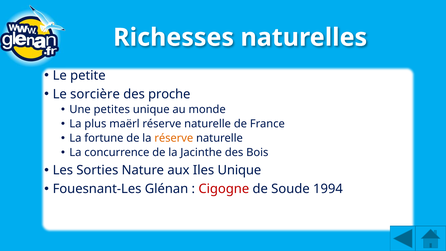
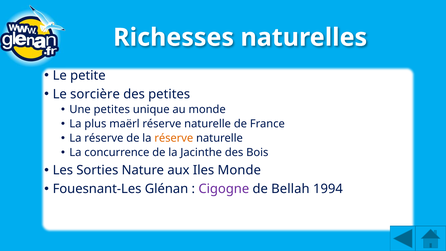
des proche: proche -> petites
fortune at (104, 138): fortune -> réserve
Iles Unique: Unique -> Monde
Cigogne colour: red -> purple
Soude: Soude -> Bellah
